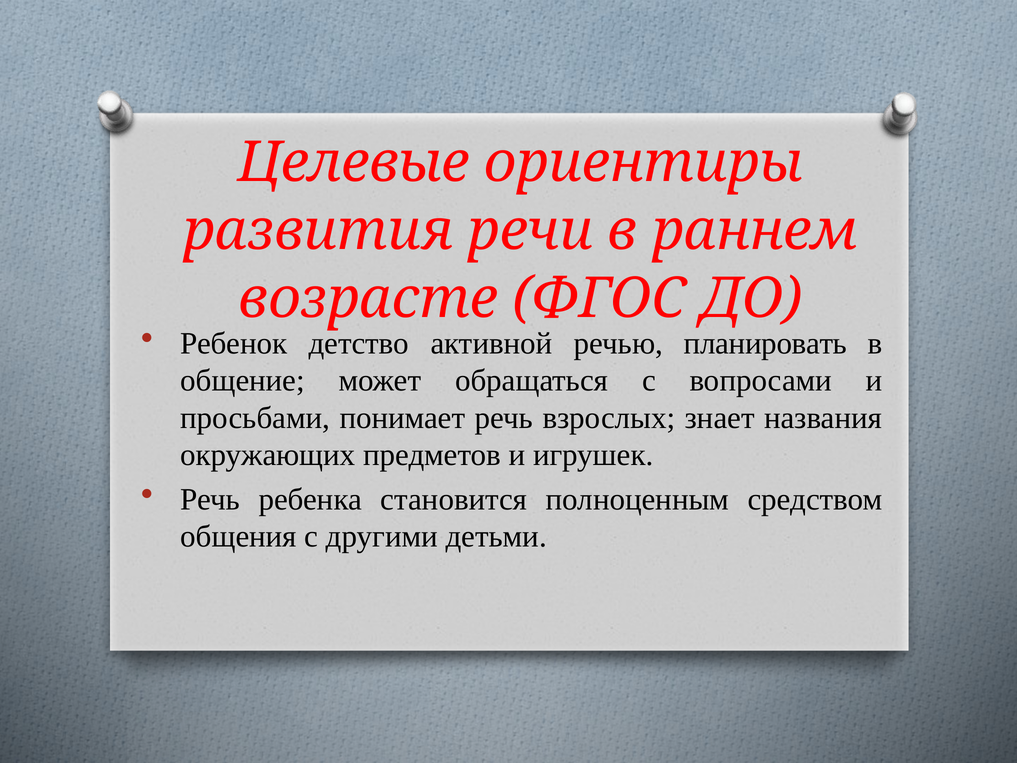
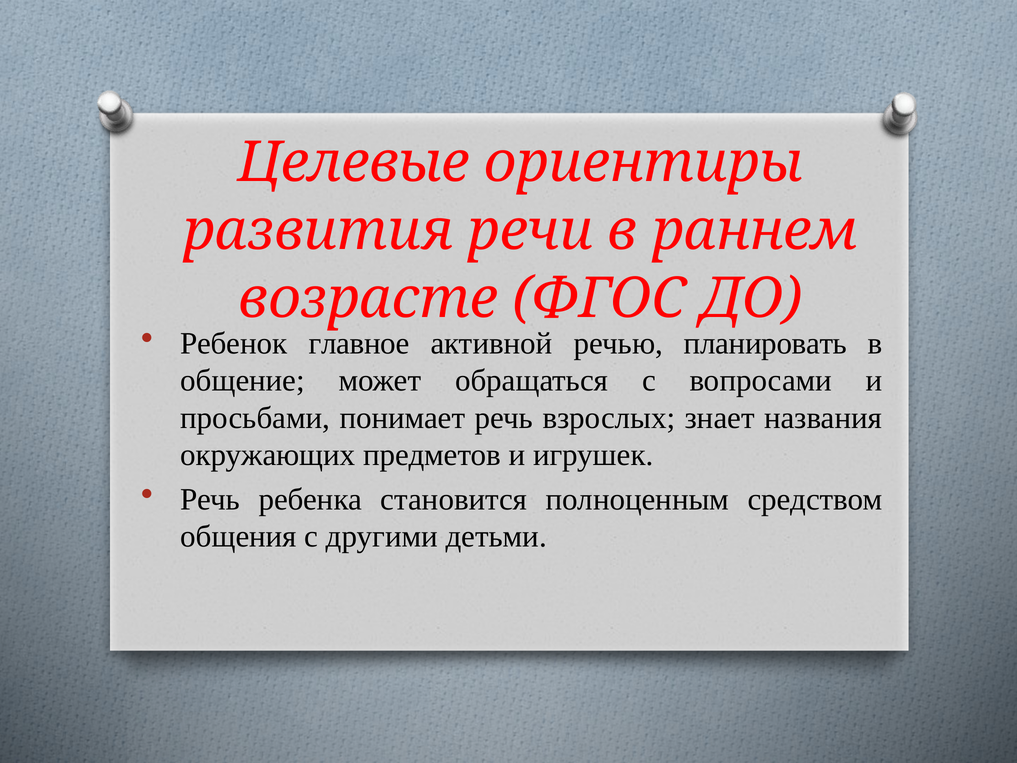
детство: детство -> главное
